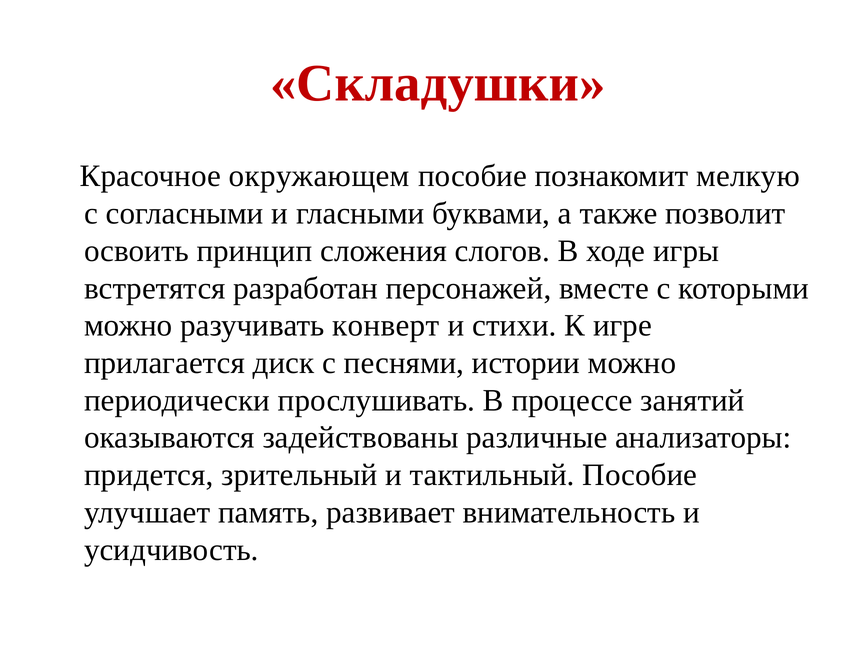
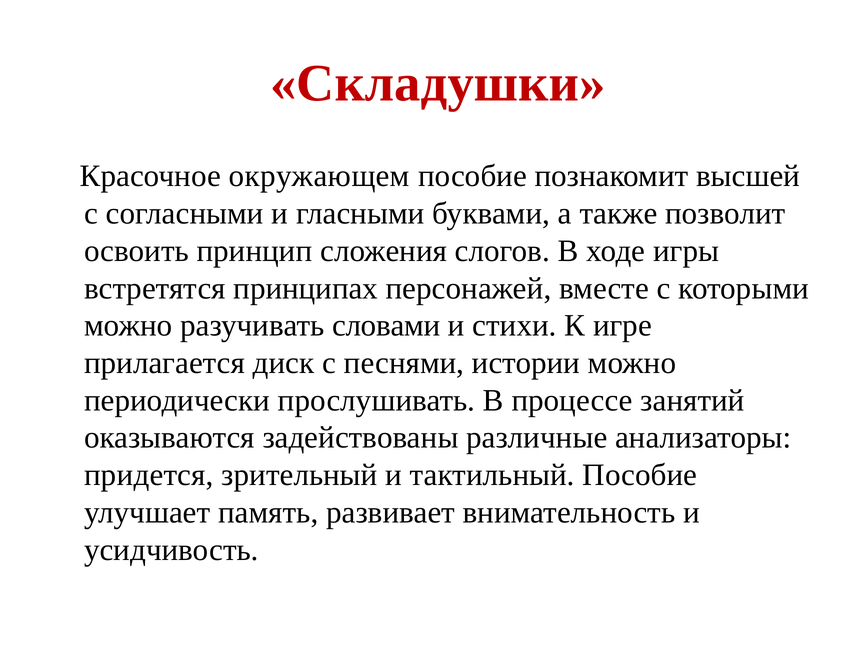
мелкую: мелкую -> высшей
разработан: разработан -> принципах
конверт: конверт -> словами
